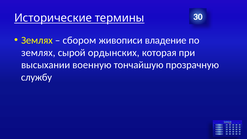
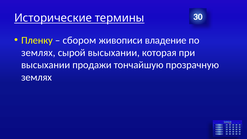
Землях at (37, 40): Землях -> Пленку
сырой ордынских: ордынских -> высыхании
военную: военную -> продажи
службу at (37, 77): службу -> землях
